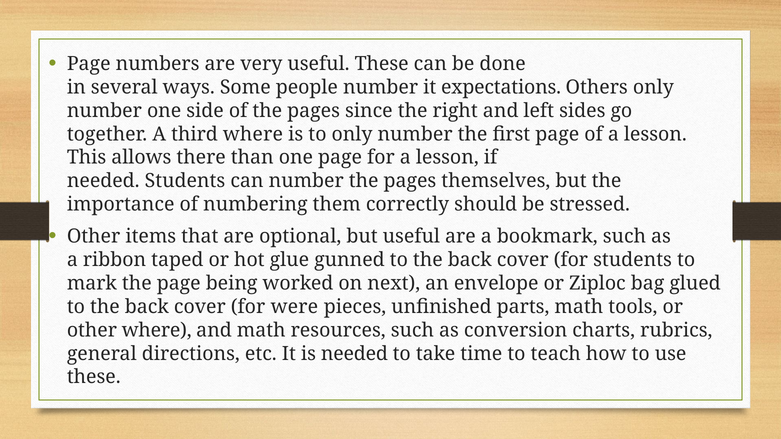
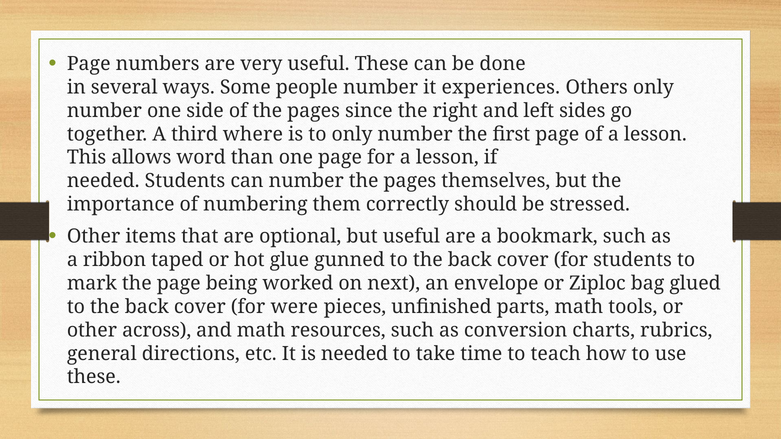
expectations: expectations -> experiences
there: there -> word
other where: where -> across
